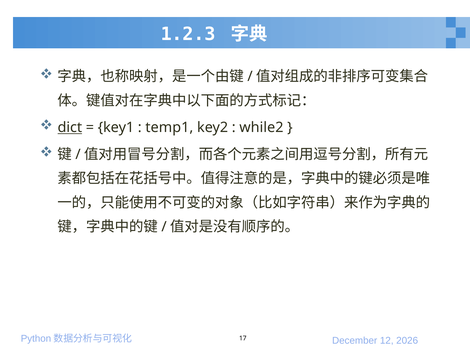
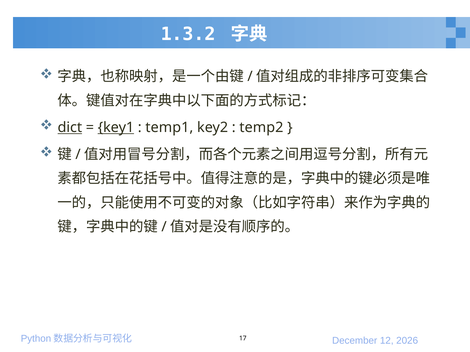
1.2.3: 1.2.3 -> 1.3.2
key1 underline: none -> present
while2: while2 -> temp2
